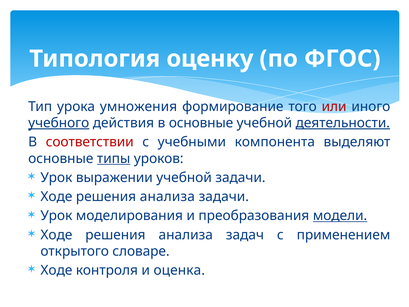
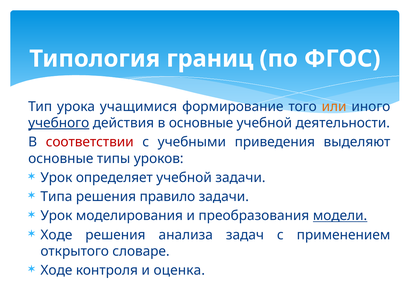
оценку: оценку -> границ
умножения: умножения -> учащимися
или colour: red -> orange
деятельности underline: present -> none
компонента: компонента -> приведения
типы underline: present -> none
выражении: выражении -> определяет
Ходе at (56, 197): Ходе -> Типа
анализа at (167, 197): анализа -> правило
